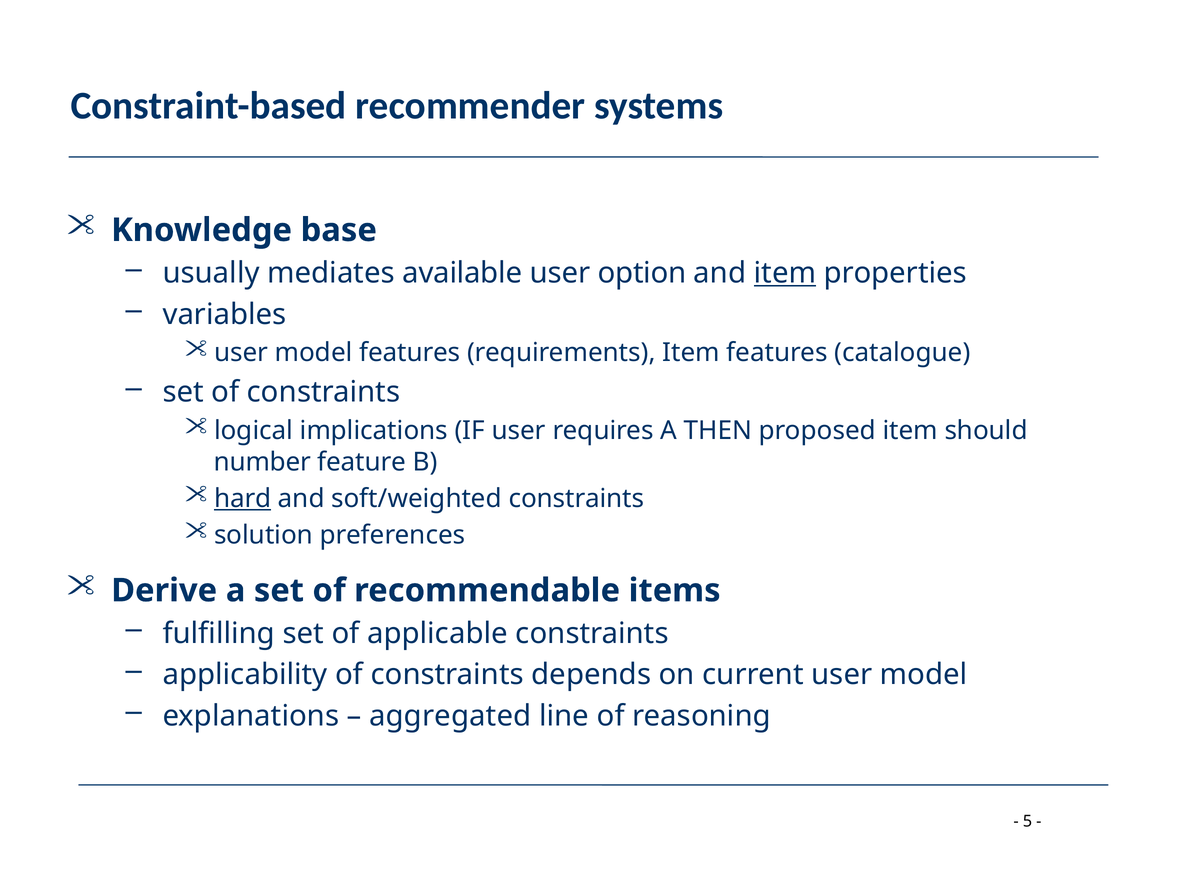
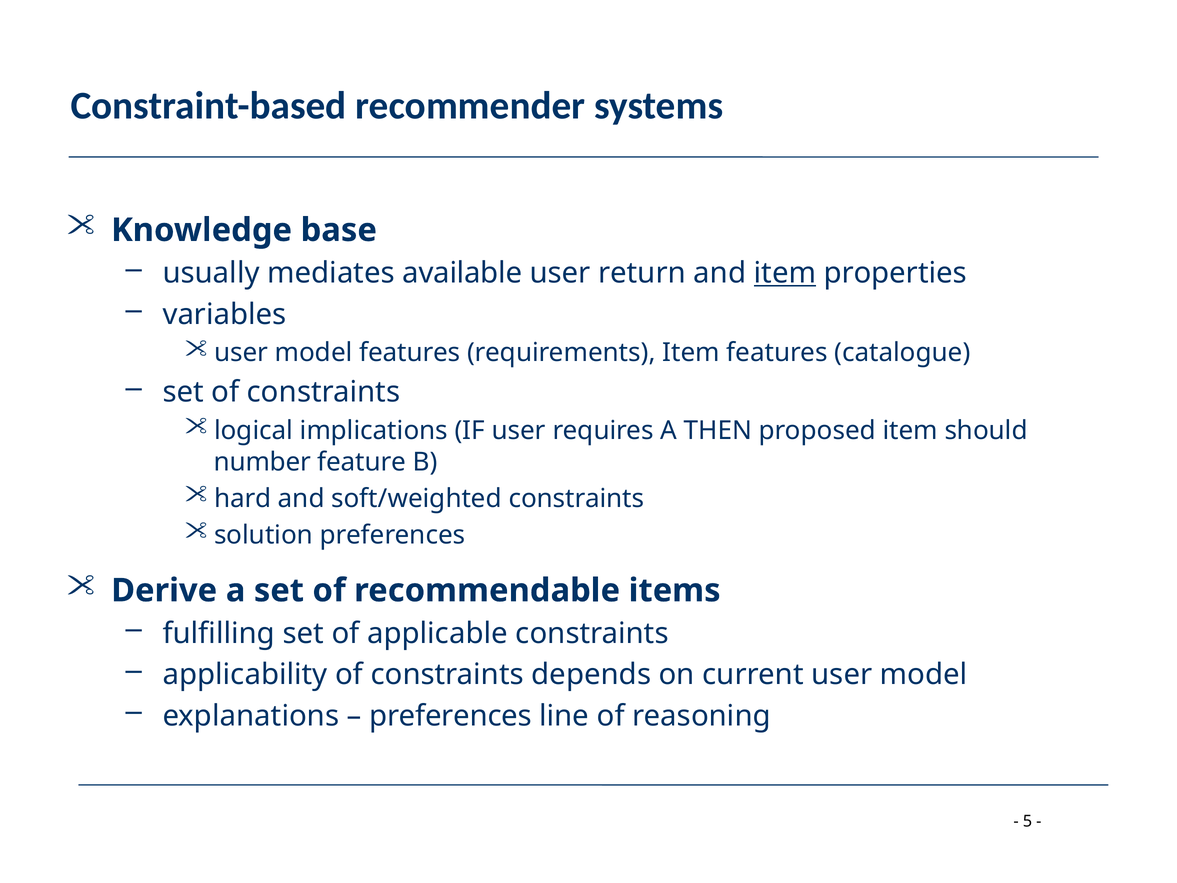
option: option -> return
hard underline: present -> none
aggregated at (450, 716): aggregated -> preferences
